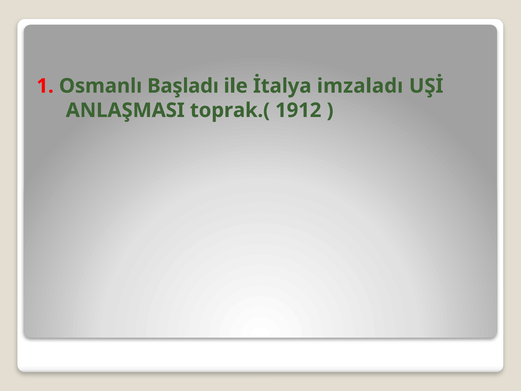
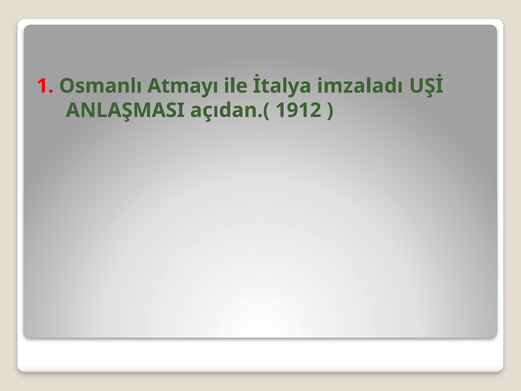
Başladı: Başladı -> Atmayı
toprak.(: toprak.( -> açıdan.(
